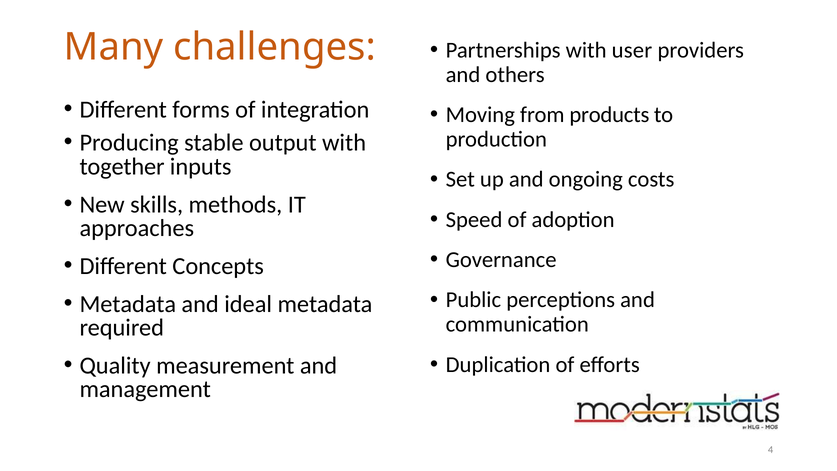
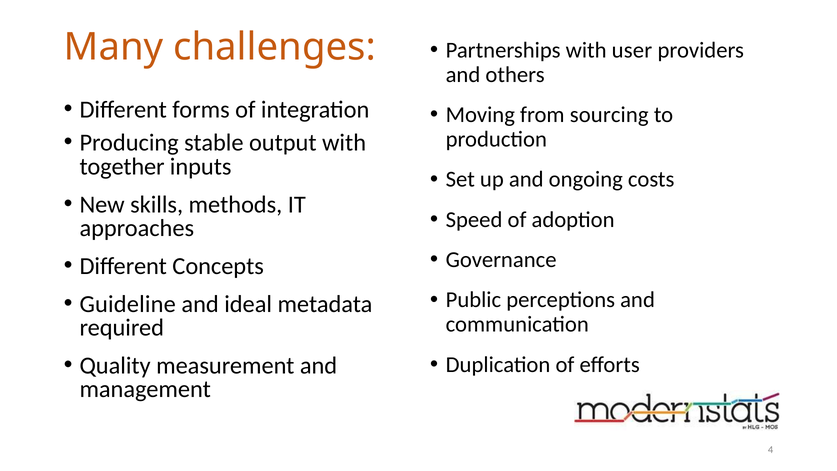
products: products -> sourcing
Metadata at (128, 304): Metadata -> Guideline
